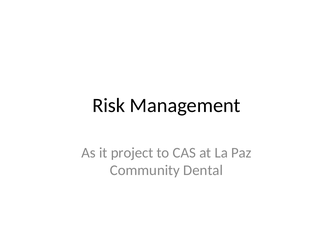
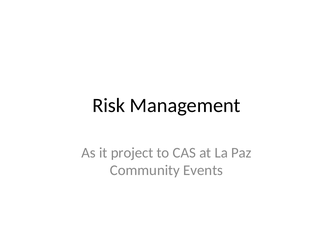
Dental: Dental -> Events
